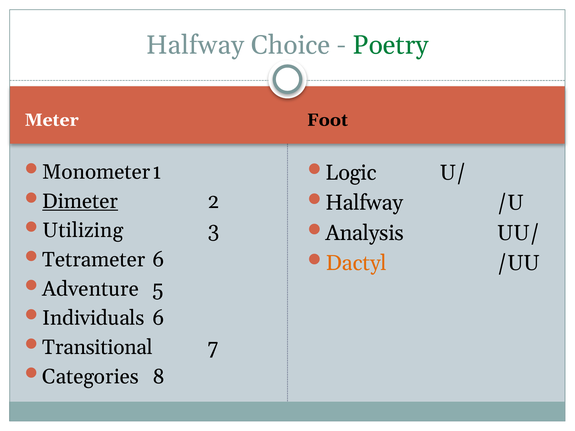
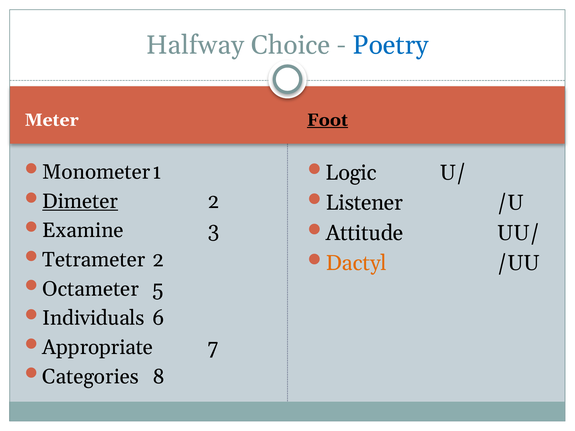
Poetry colour: green -> blue
Foot underline: none -> present
Halfway at (364, 203): Halfway -> Listener
Utilizing: Utilizing -> Examine
Analysis: Analysis -> Attitude
Tetrameter 6: 6 -> 2
Adventure: Adventure -> Octameter
Transitional: Transitional -> Appropriate
